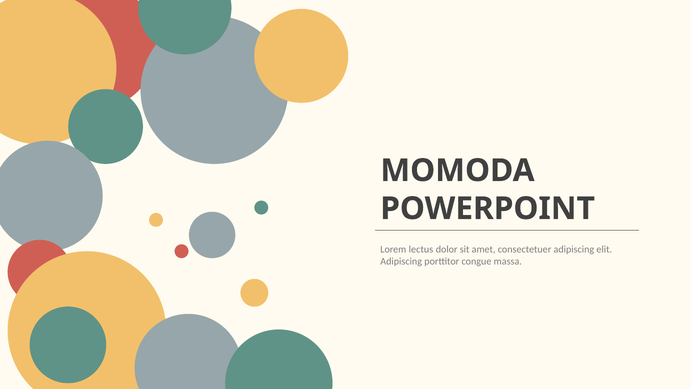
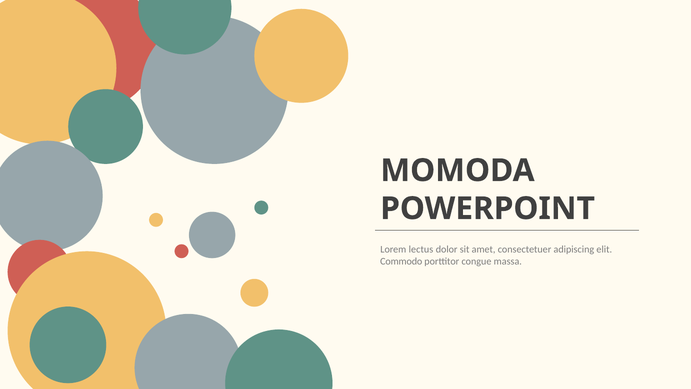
Adipiscing at (401, 261): Adipiscing -> Commodo
